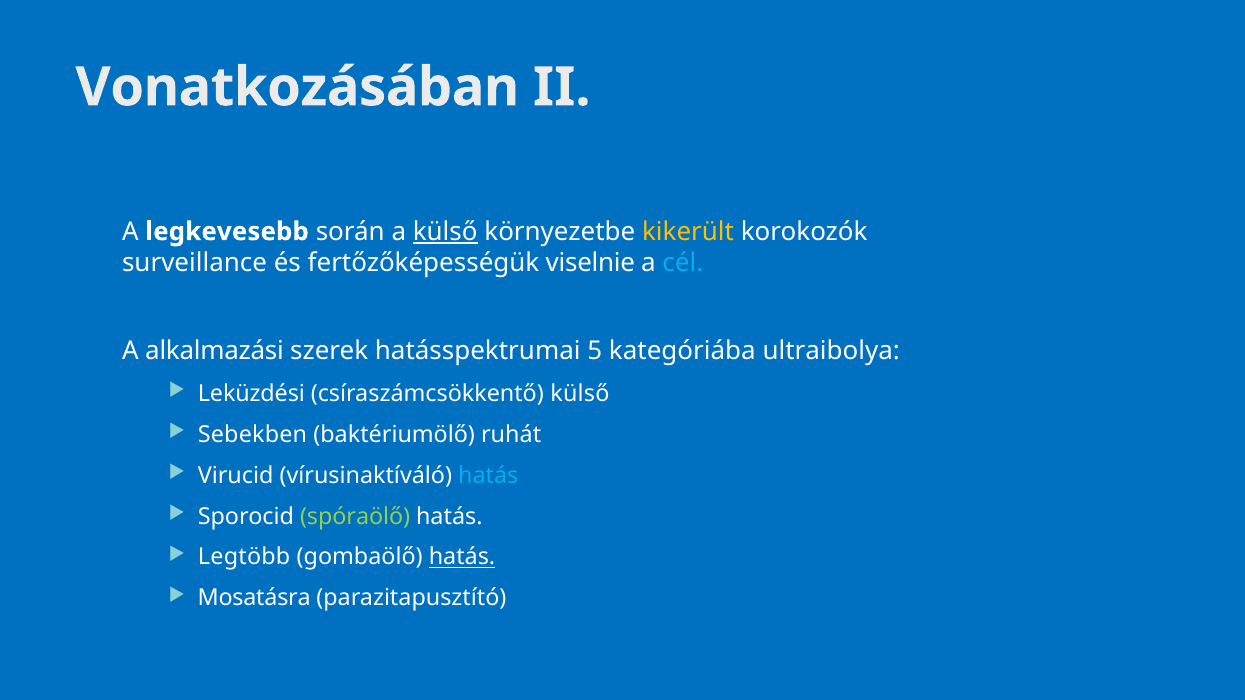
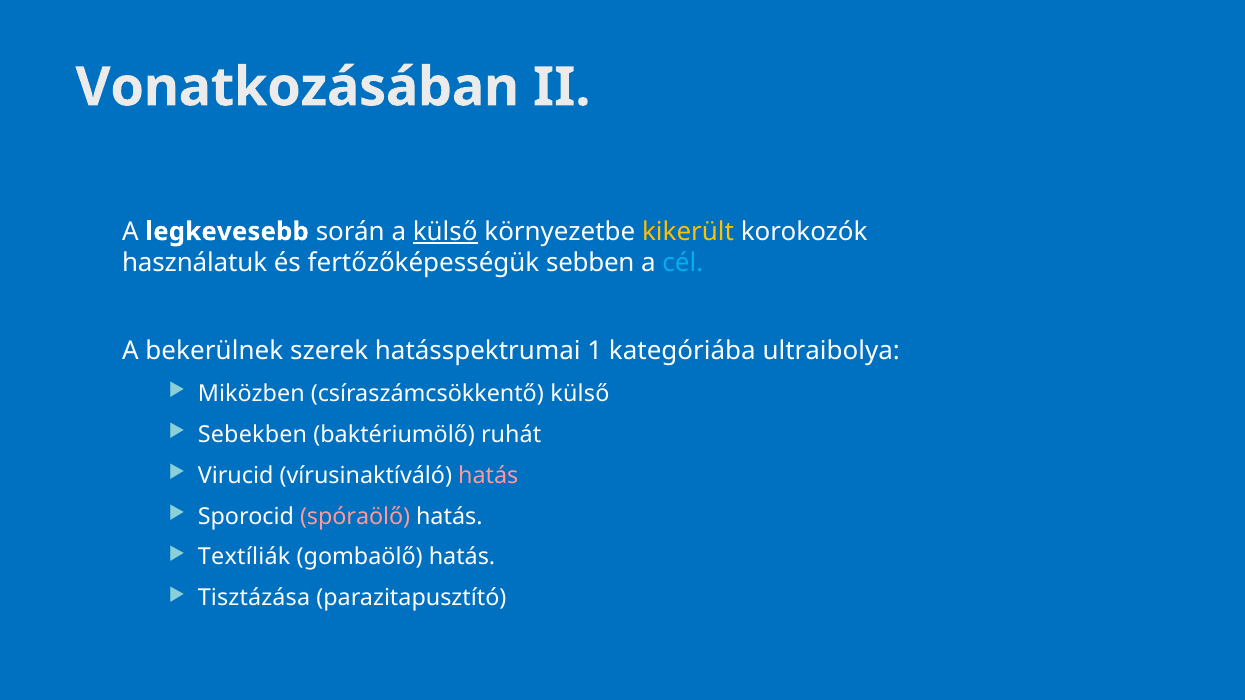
surveillance: surveillance -> használatuk
viselnie: viselnie -> sebben
alkalmazási: alkalmazási -> bekerülnek
5: 5 -> 1
Leküzdési: Leküzdési -> Miközben
hatás at (488, 476) colour: light blue -> pink
spóraölő colour: light green -> pink
Legtöbb: Legtöbb -> Textíliák
hatás at (462, 558) underline: present -> none
Mosatásra: Mosatásra -> Tisztázása
